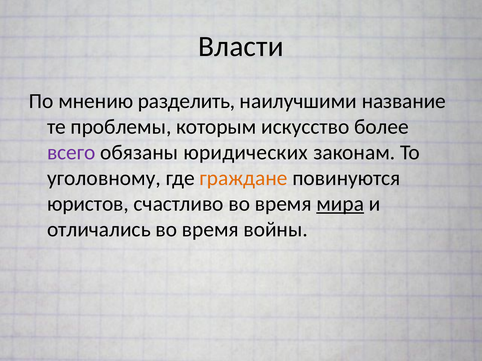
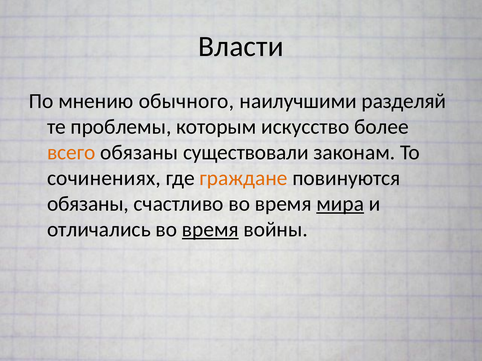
разделить: разделить -> обычного
название: название -> разделяй
всего colour: purple -> orange
юридических: юридических -> существовали
уголовному: уголовному -> сочинениях
юристов at (88, 204): юристов -> обязаны
время at (210, 230) underline: none -> present
